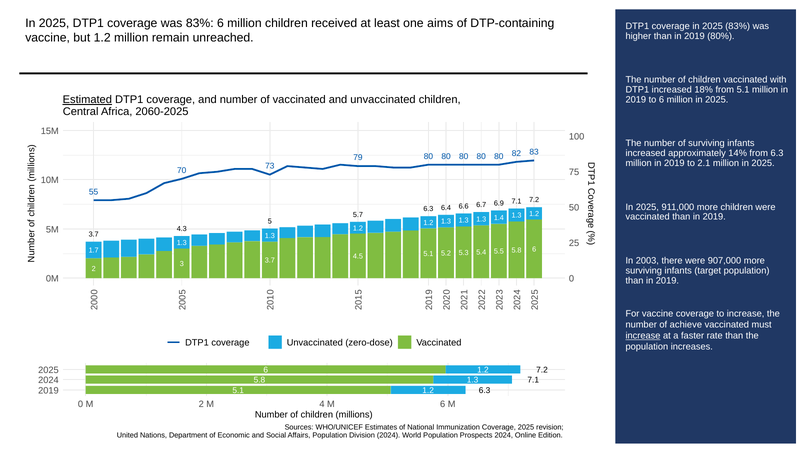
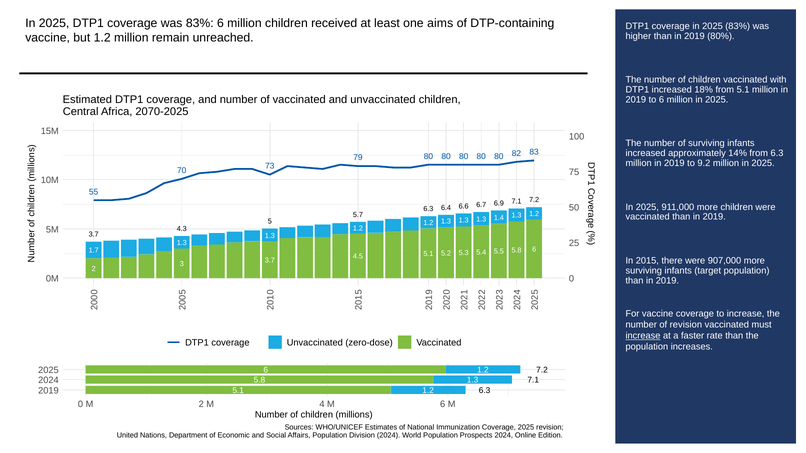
Estimated underline: present -> none
2060-2025: 2060-2025 -> 2070-2025
2.1: 2.1 -> 9.2
2003: 2003 -> 2015
of achieve: achieve -> revision
